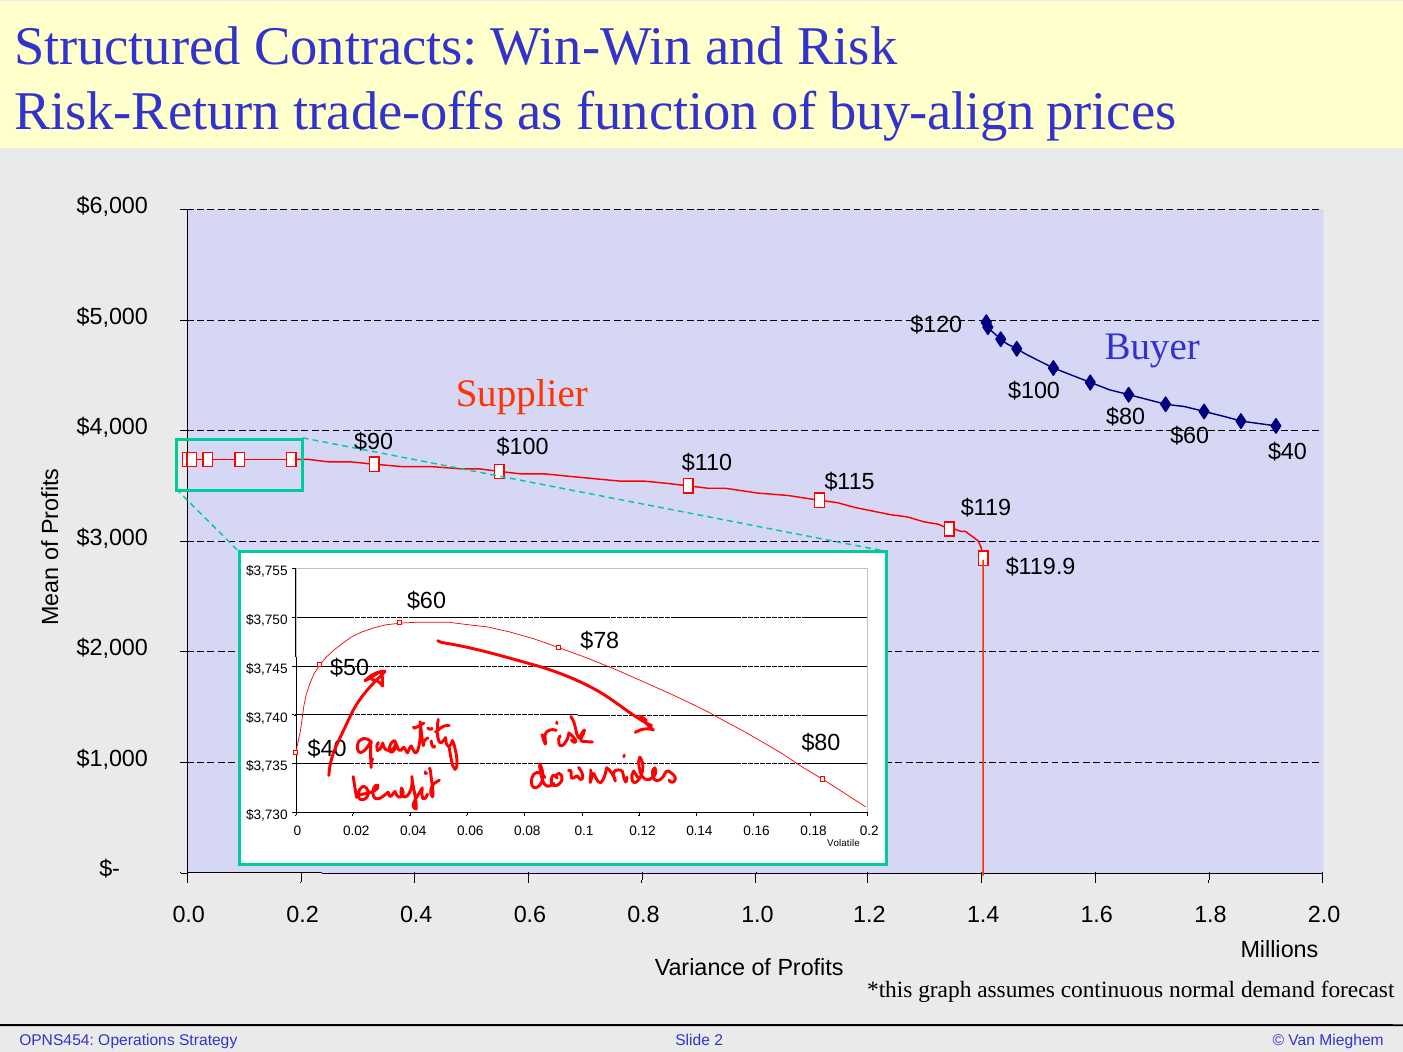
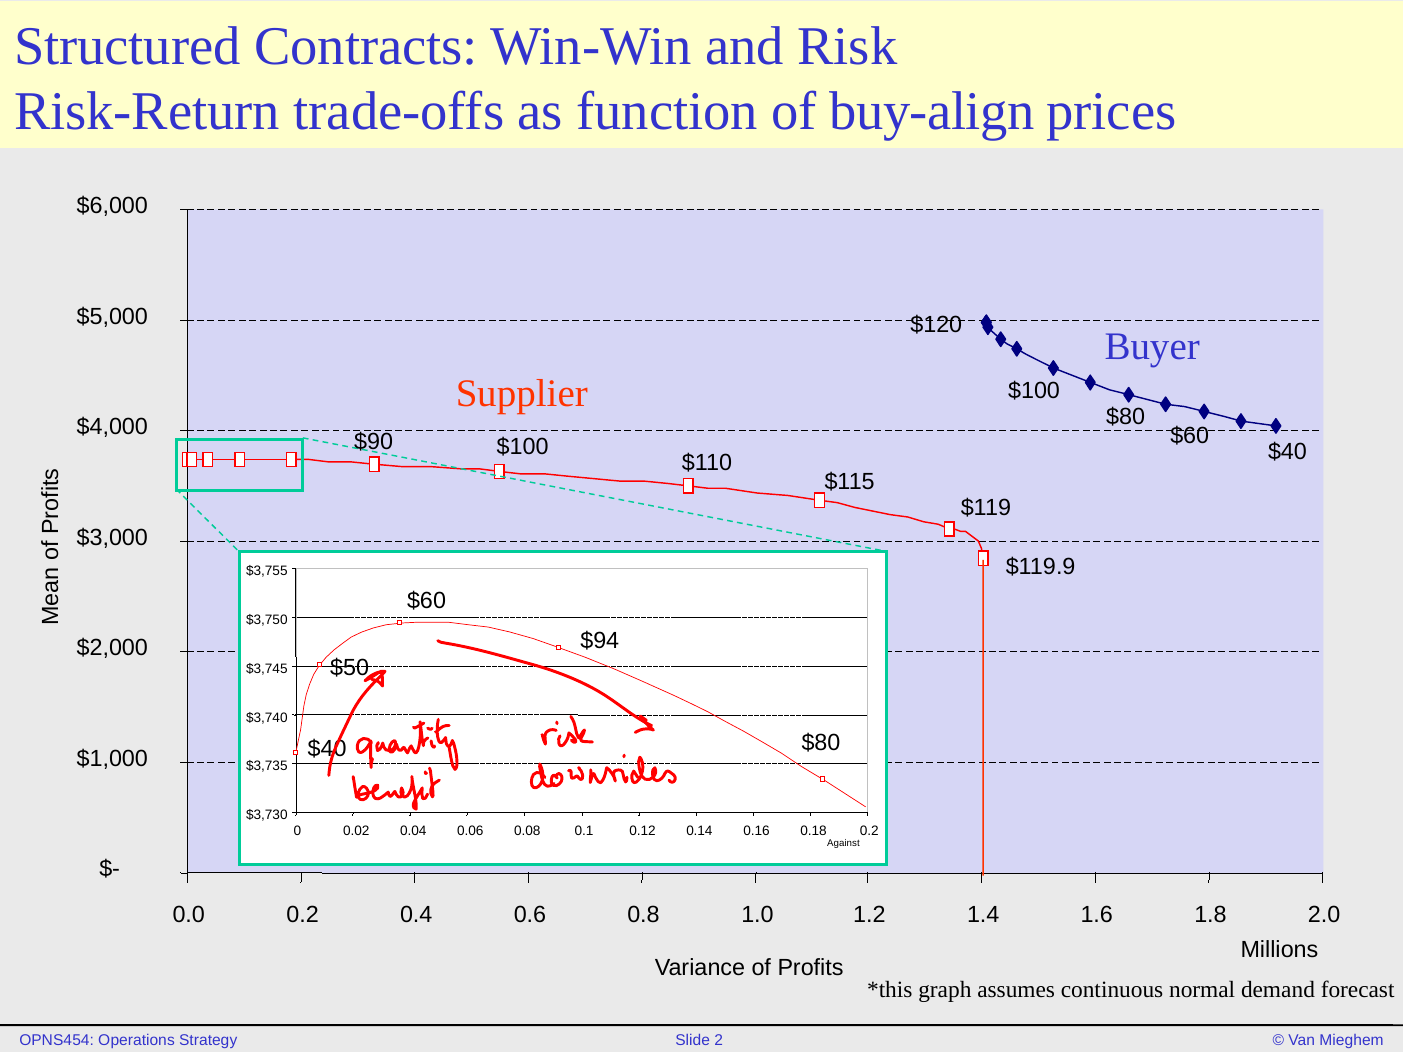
$78: $78 -> $94
Volatile: Volatile -> Against
